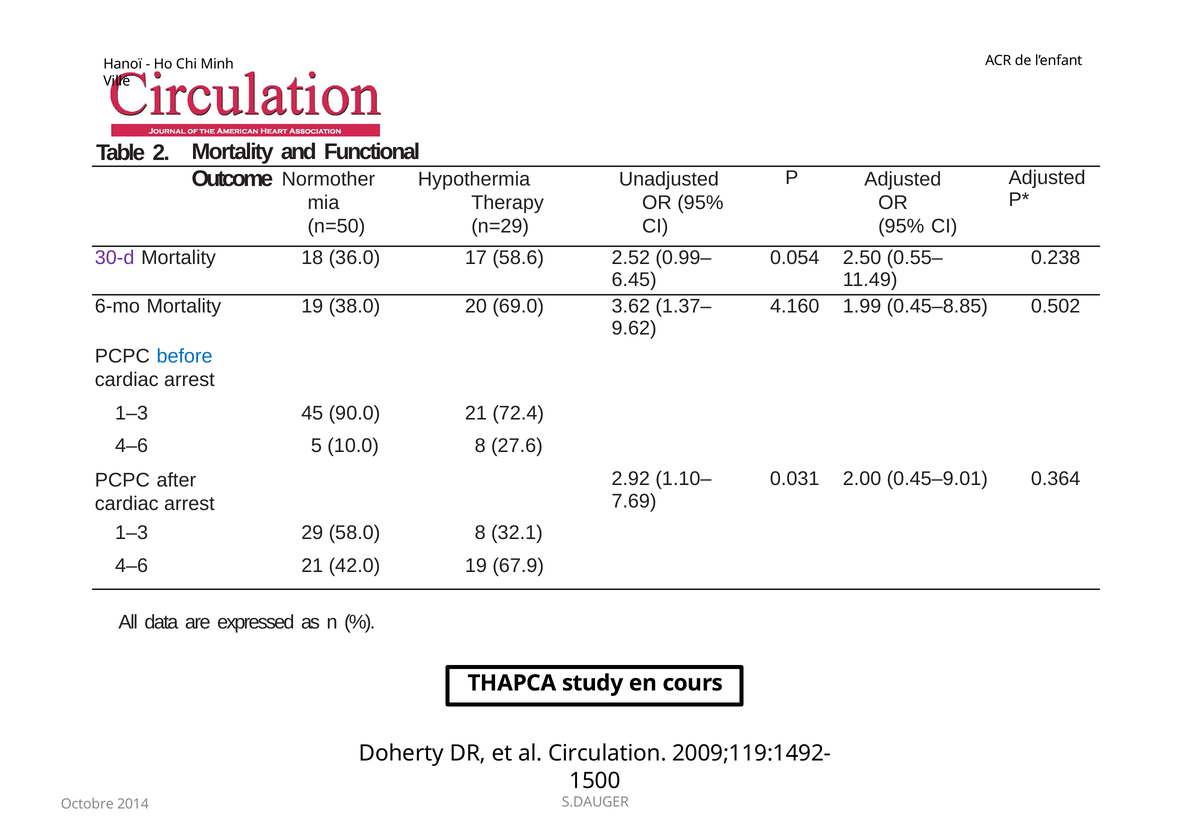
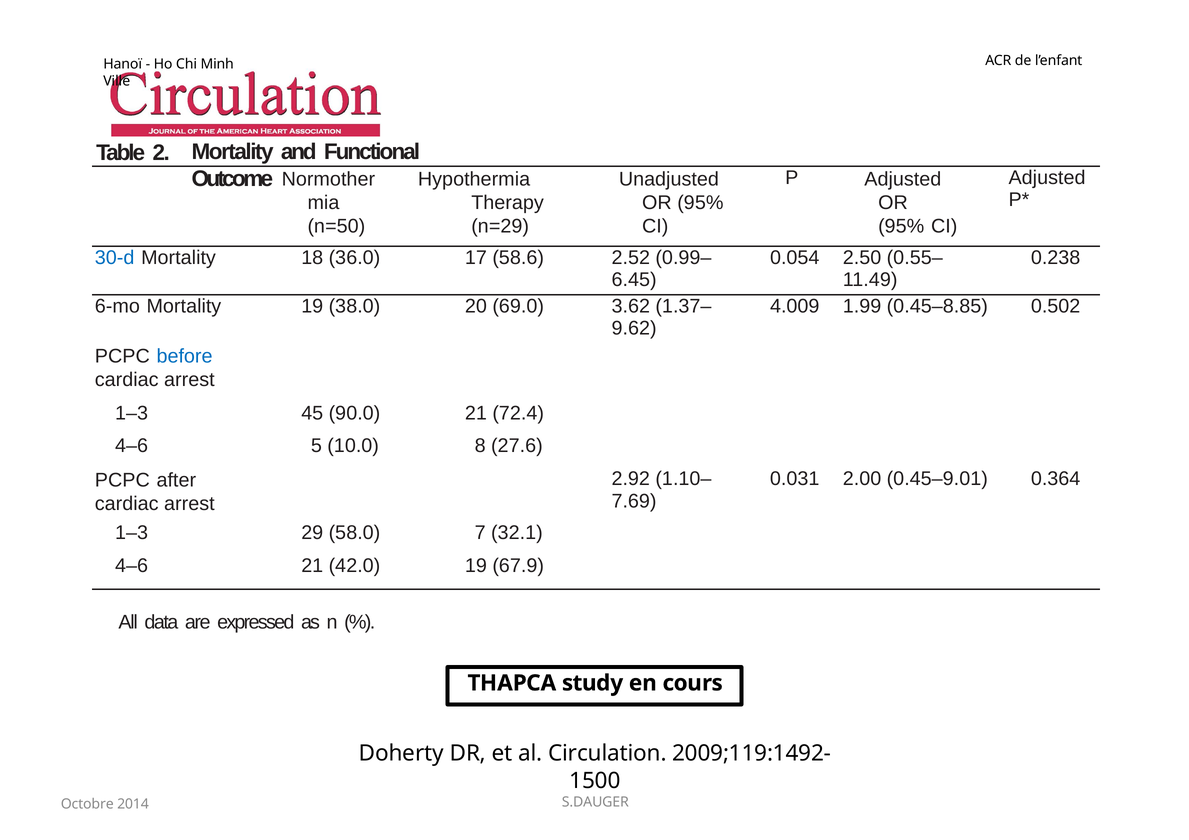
30-d colour: purple -> blue
4.160: 4.160 -> 4.009
58.0 8: 8 -> 7
